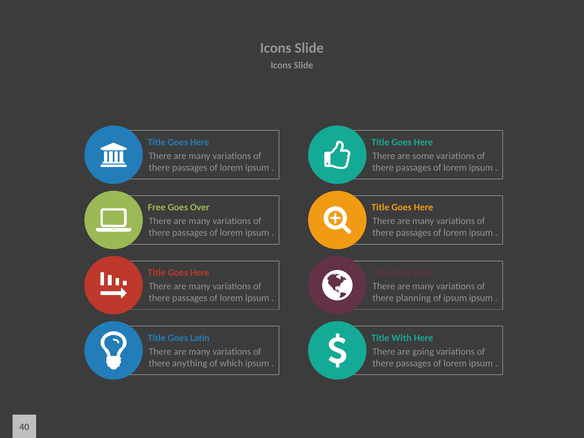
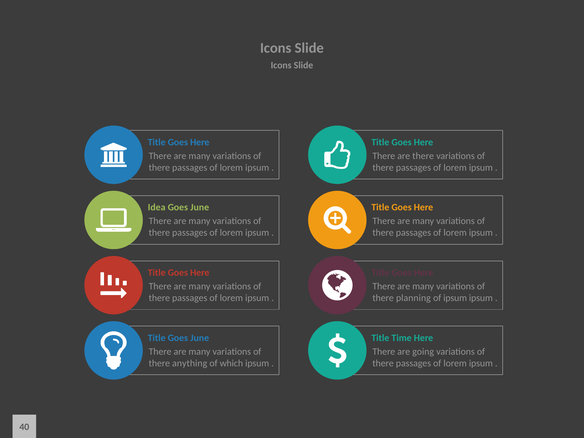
are some: some -> there
Free: Free -> Idea
Over at (200, 207): Over -> June
Title Goes Latin: Latin -> June
With: With -> Time
